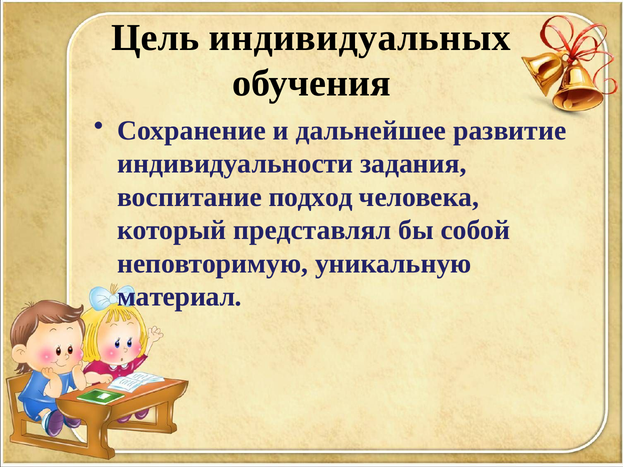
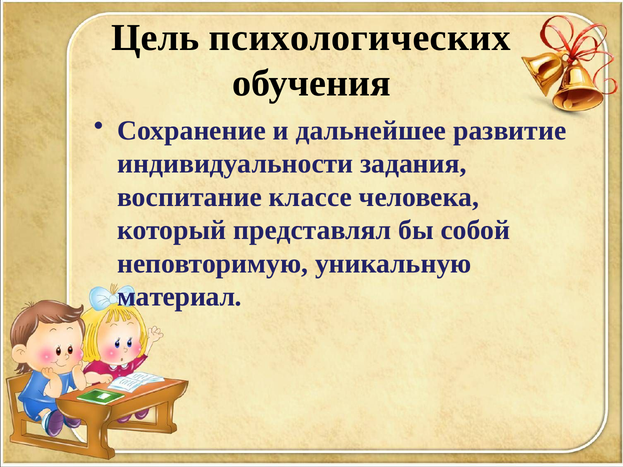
индивидуальных: индивидуальных -> психологических
подход: подход -> классе
